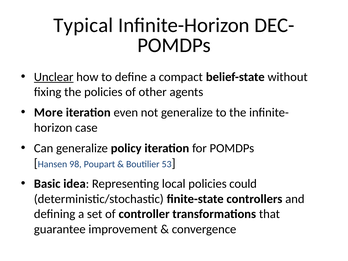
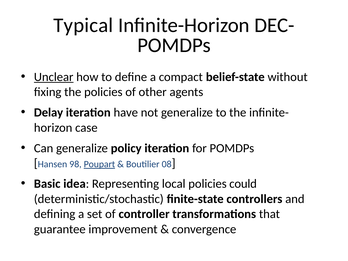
More: More -> Delay
even: even -> have
Poupart underline: none -> present
53: 53 -> 08
